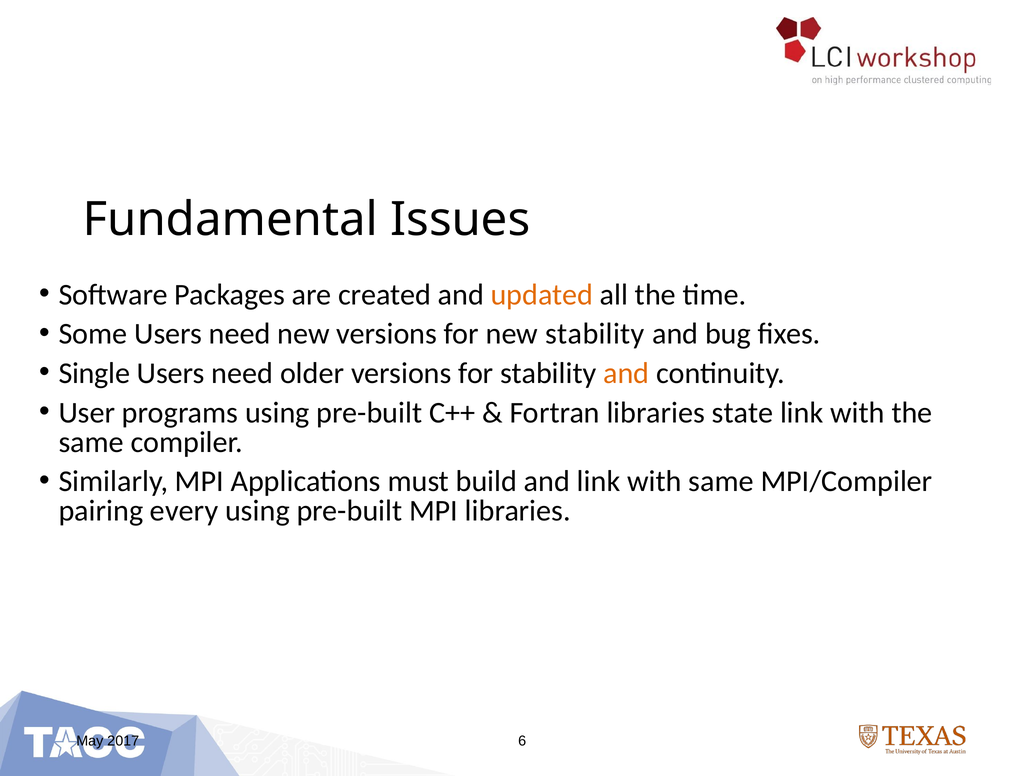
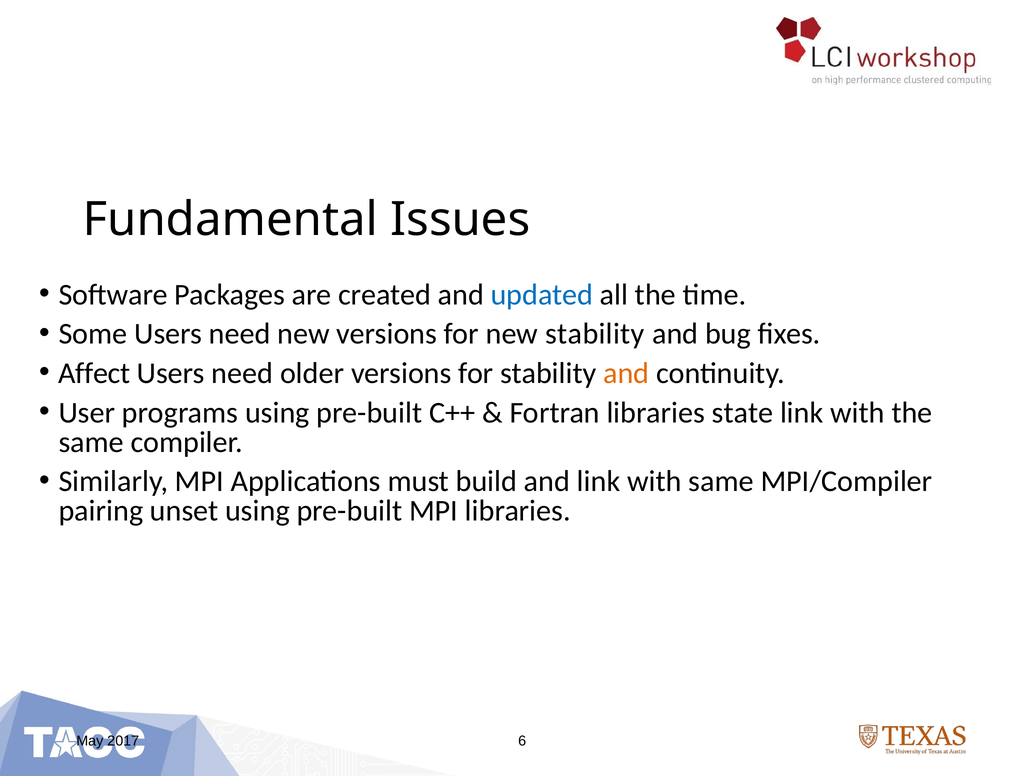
updated colour: orange -> blue
Single: Single -> Affect
every: every -> unset
